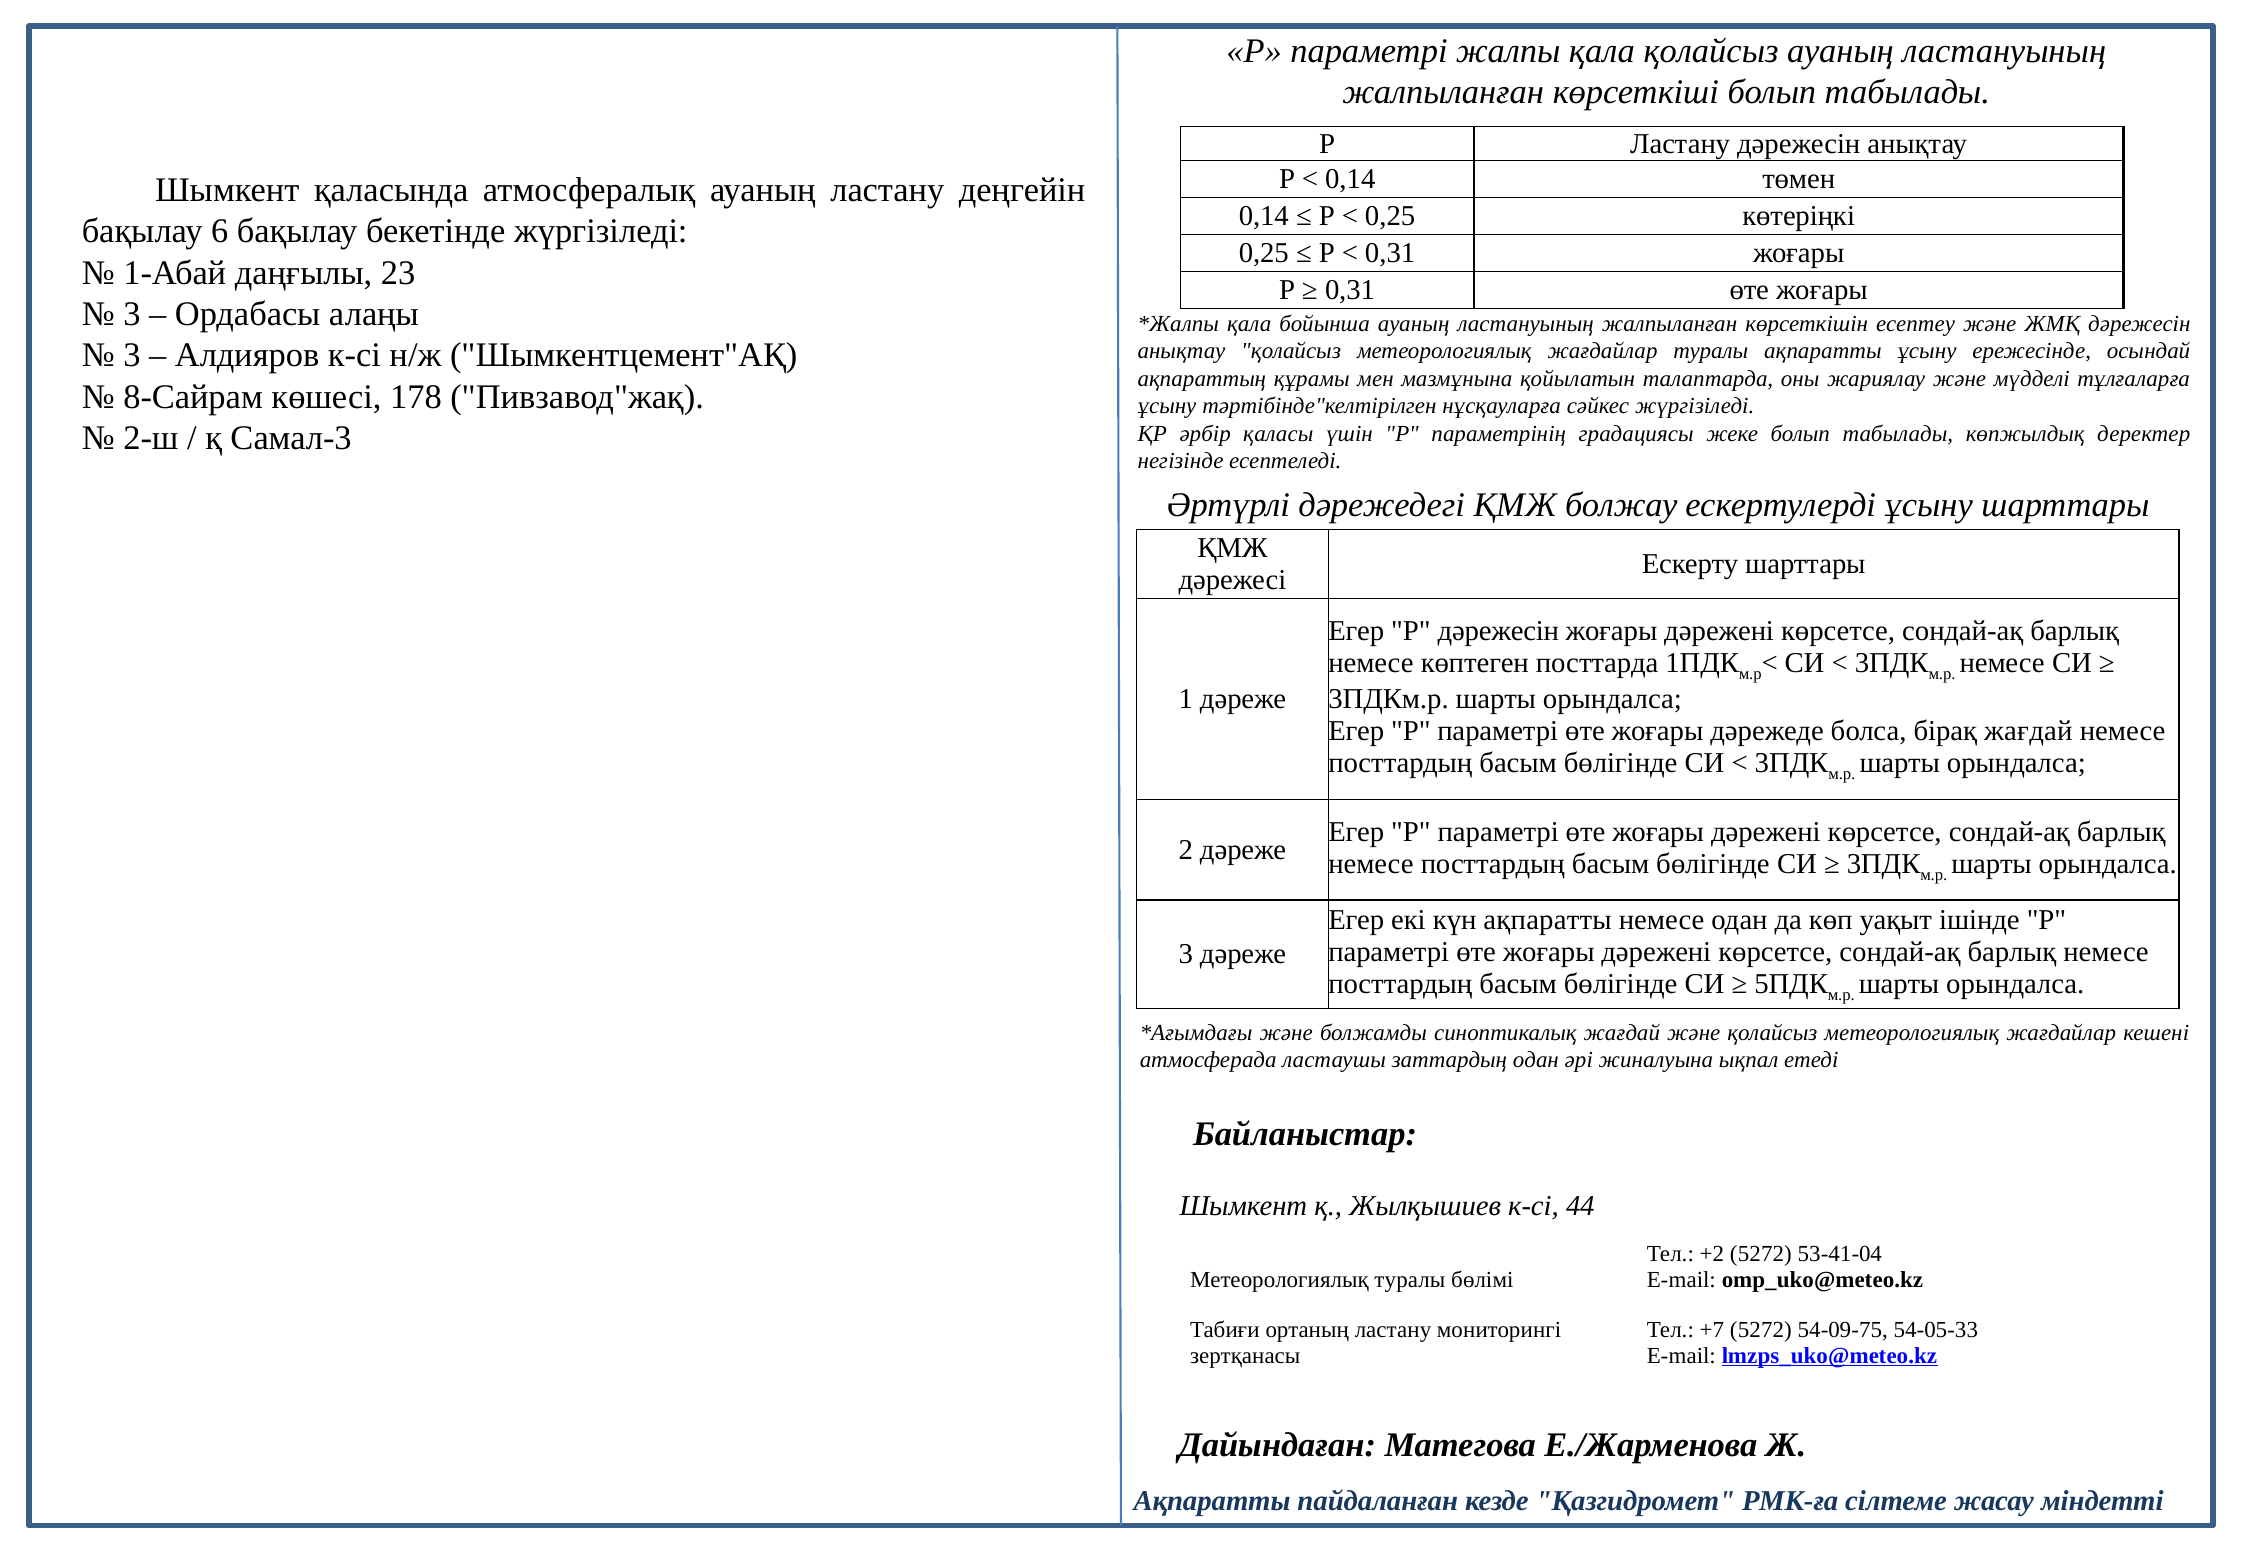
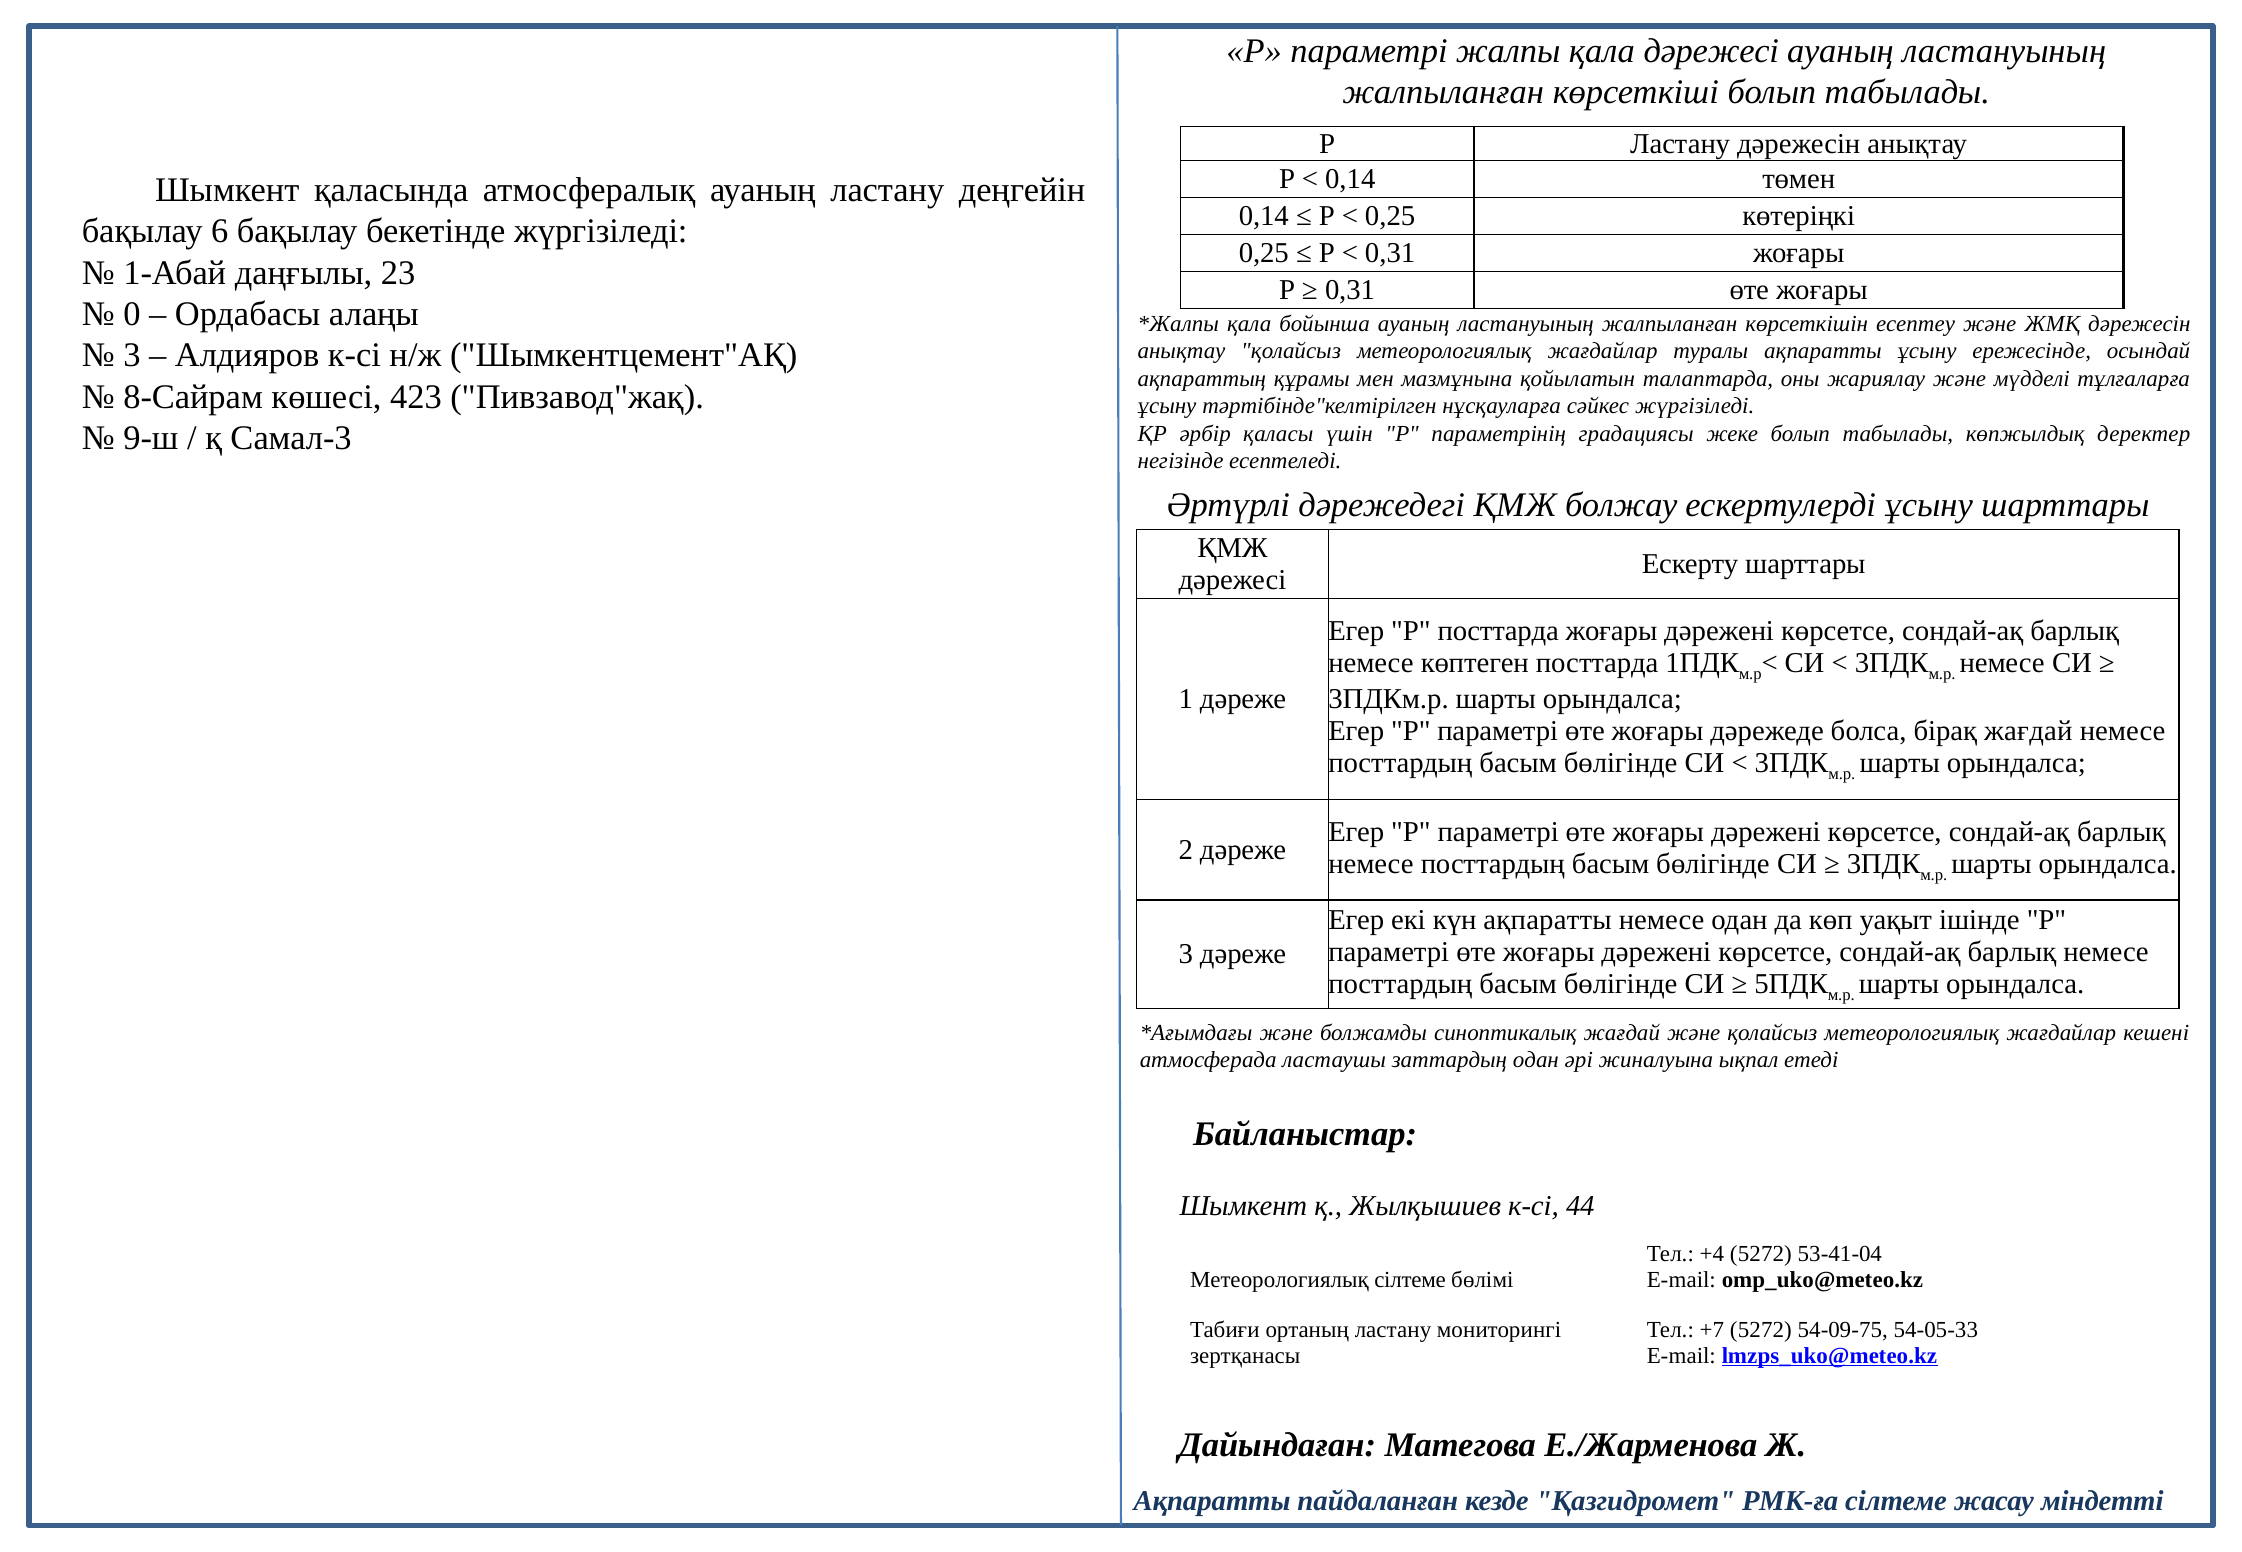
қала қолайсыз: қолайсыз -> дәрежесі
3 at (132, 314): 3 -> 0
178: 178 -> 423
2-ш: 2-ш -> 9-ш
Р дәрежесін: дәрежесін -> посттарда
+2: +2 -> +4
Метеорологиялық туралы: туралы -> сілтеме
